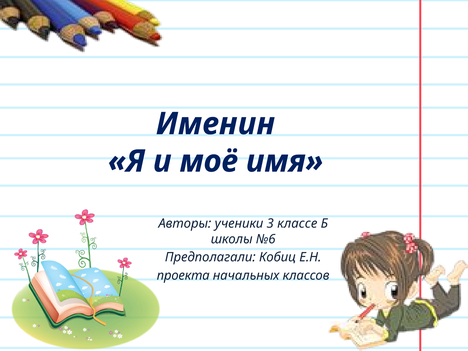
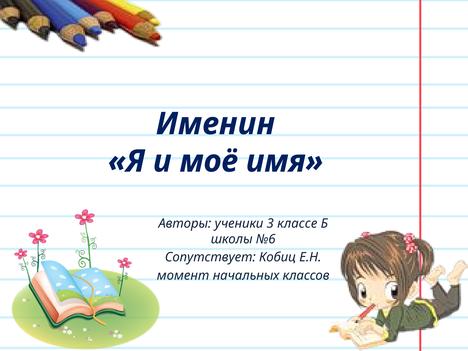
Предполагали: Предполагали -> Сопутствует
проекта: проекта -> момент
